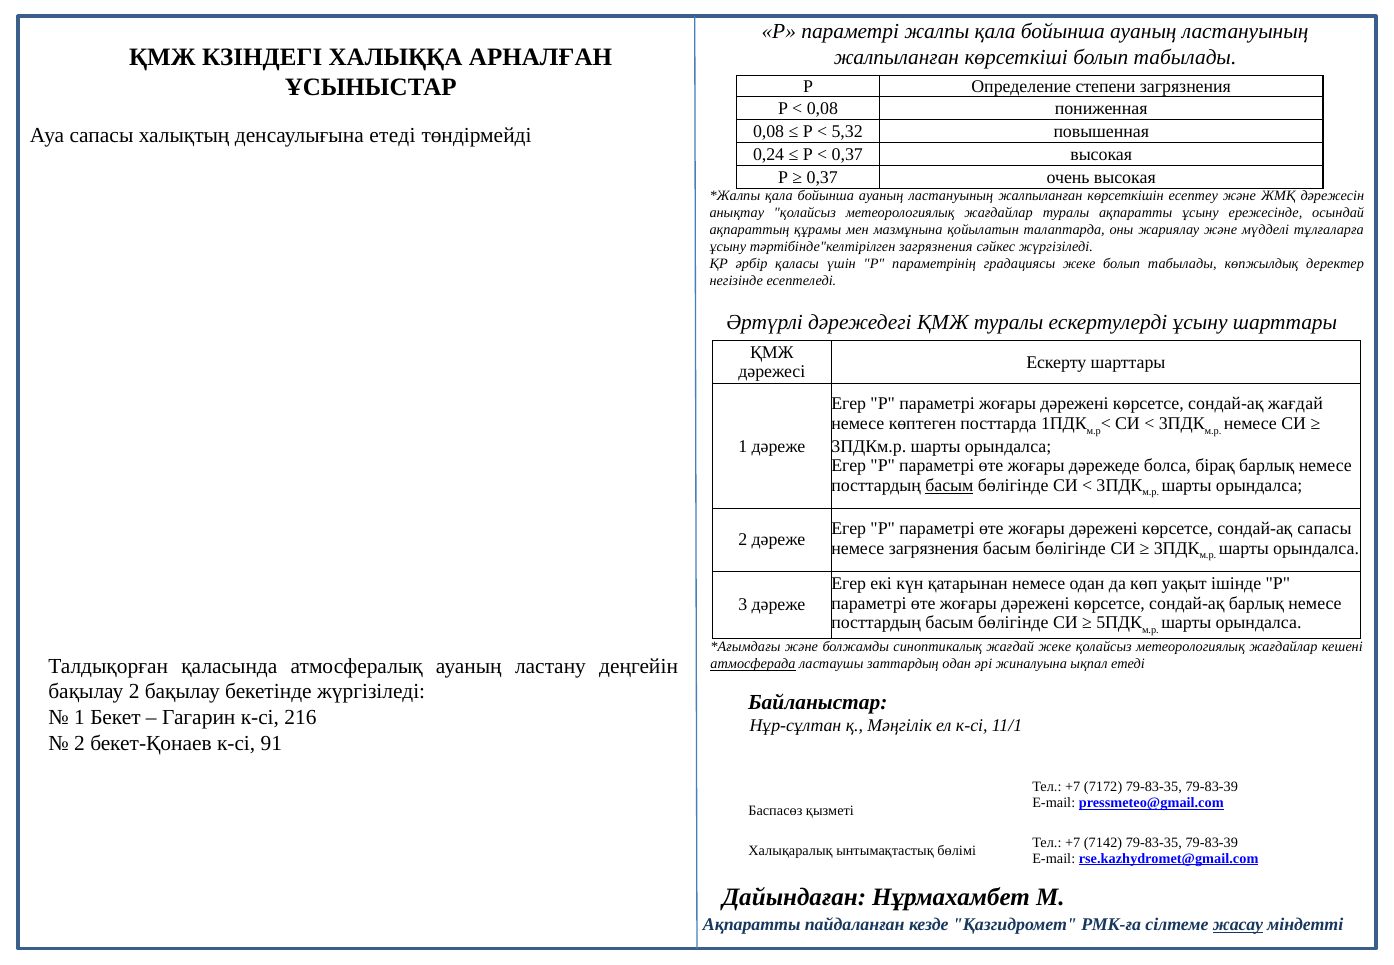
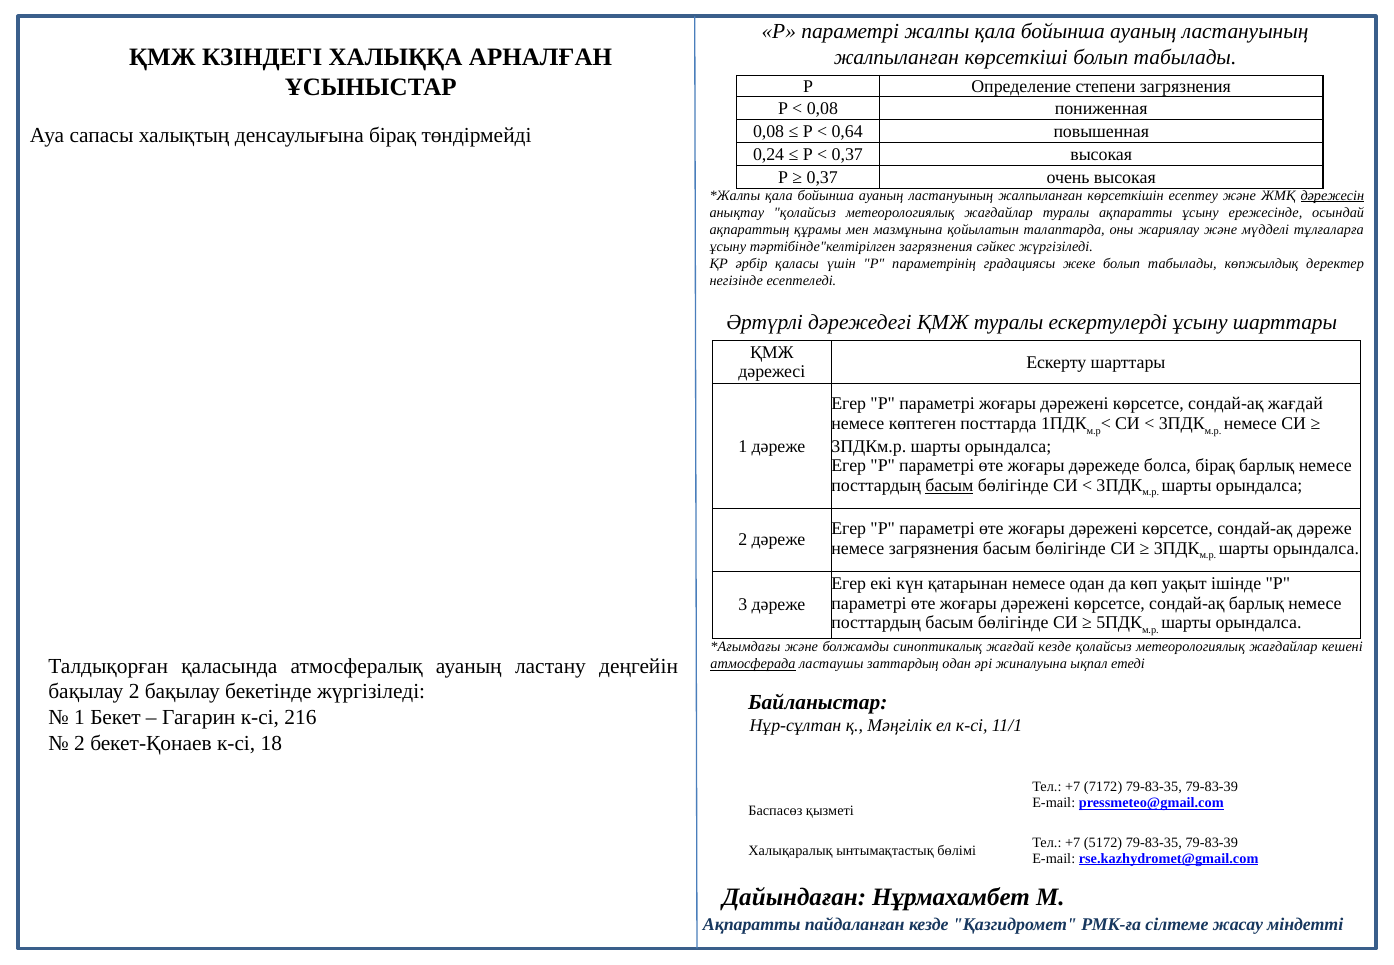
5,32: 5,32 -> 0,64
денсаулығына етеді: етеді -> бірақ
дәрежесін underline: none -> present
сондай-ақ сапасы: сапасы -> дәреже
жағдай жеке: жеке -> кезде
91: 91 -> 18
7142: 7142 -> 5172
жасау underline: present -> none
